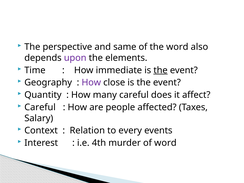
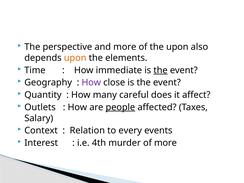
and same: same -> more
the word: word -> upon
upon at (75, 58) colour: purple -> orange
Careful at (40, 107): Careful -> Outlets
people underline: none -> present
of word: word -> more
